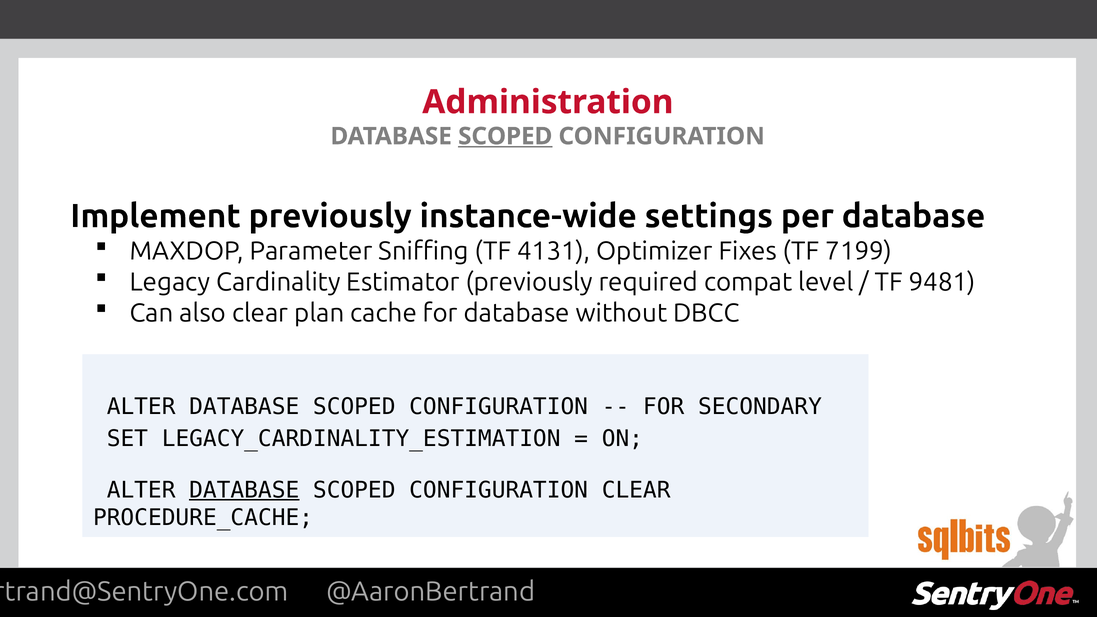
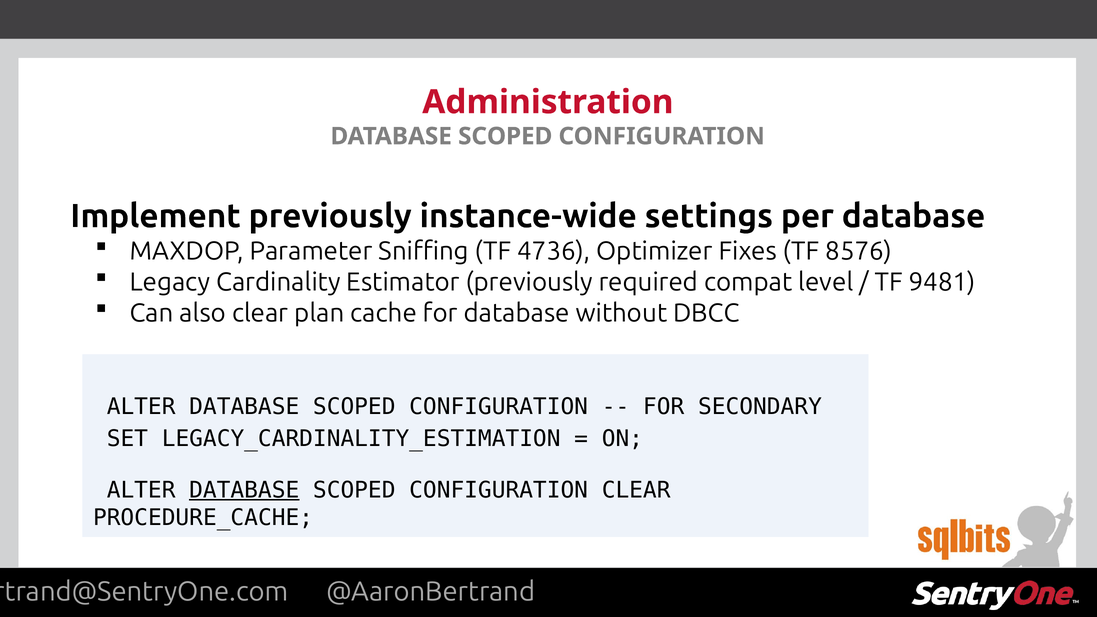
SCOPED at (505, 136) underline: present -> none
4131: 4131 -> 4736
7199: 7199 -> 8576
